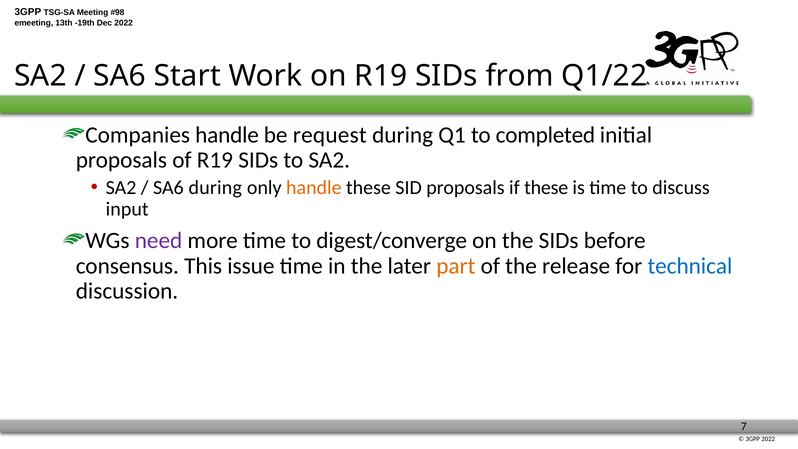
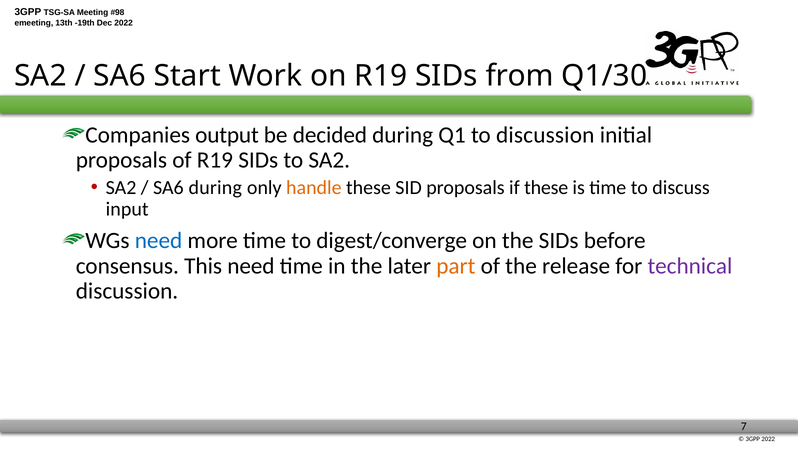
Q1/22: Q1/22 -> Q1/30
Companies handle: handle -> output
request: request -> decided
to completed: completed -> discussion
need at (159, 241) colour: purple -> blue
This issue: issue -> need
technical colour: blue -> purple
